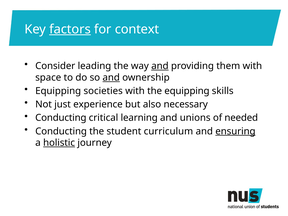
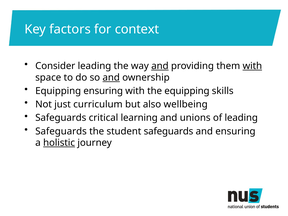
factors underline: present -> none
with at (252, 66) underline: none -> present
Equipping societies: societies -> ensuring
experience: experience -> curriculum
necessary: necessary -> wellbeing
Conducting at (61, 118): Conducting -> Safeguards
of needed: needed -> leading
Conducting at (61, 131): Conducting -> Safeguards
student curriculum: curriculum -> safeguards
ensuring at (235, 131) underline: present -> none
